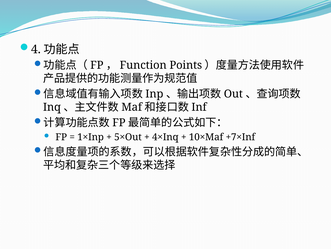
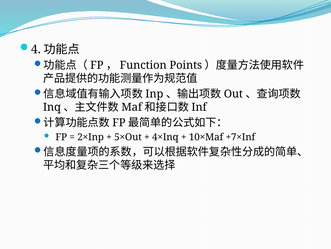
1×Inp: 1×Inp -> 2×Inp
